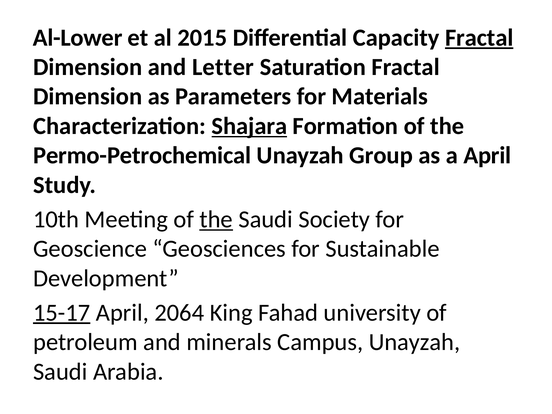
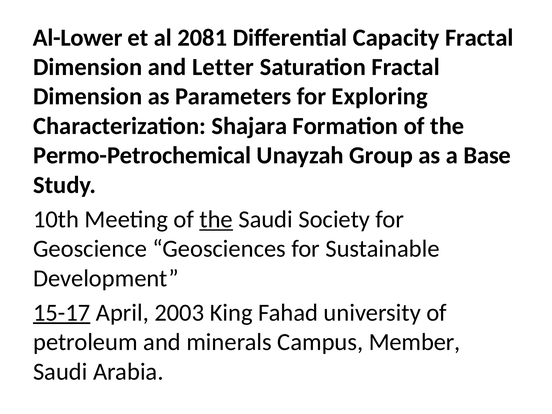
2015: 2015 -> 2081
Fractal at (479, 38) underline: present -> none
Materials: Materials -> Exploring
Shajara underline: present -> none
a April: April -> Base
2064: 2064 -> 2003
Campus Unayzah: Unayzah -> Member
